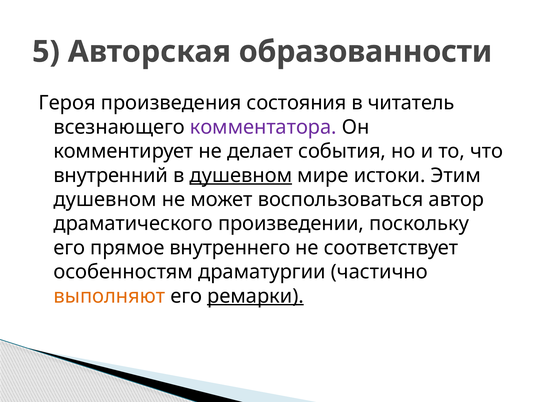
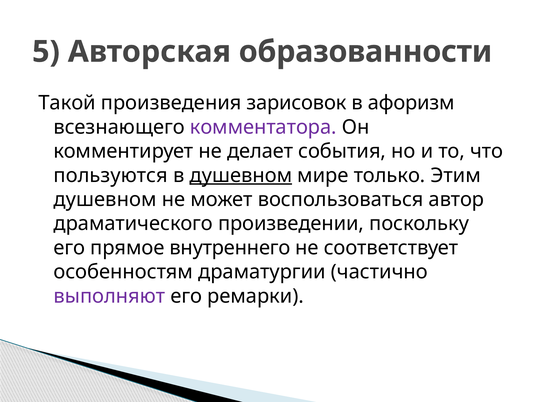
Героя: Героя -> Такой
состояния: состояния -> зарисовок
читатель: читатель -> афоризм
внутренний: внутренний -> пользуются
истоки: истоки -> только
выполняют colour: orange -> purple
ремарки underline: present -> none
